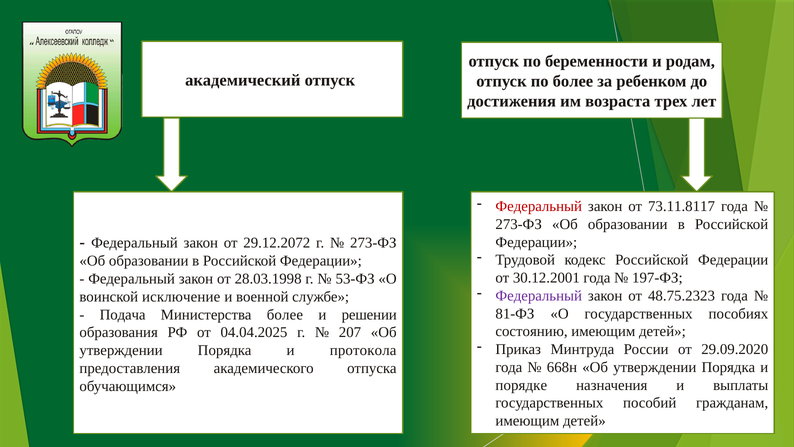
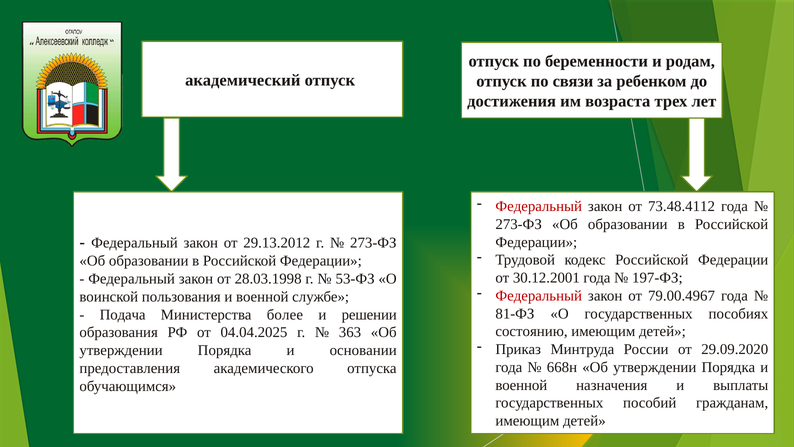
по более: более -> связи
73.11.8117: 73.11.8117 -> 73.48.4112
29.12.2072: 29.12.2072 -> 29.13.2012
Федеральный at (539, 296) colour: purple -> red
48.75.2323: 48.75.2323 -> 79.00.4967
исключение: исключение -> пользования
207: 207 -> 363
протокола: протокола -> основании
порядке at (521, 385): порядке -> военной
